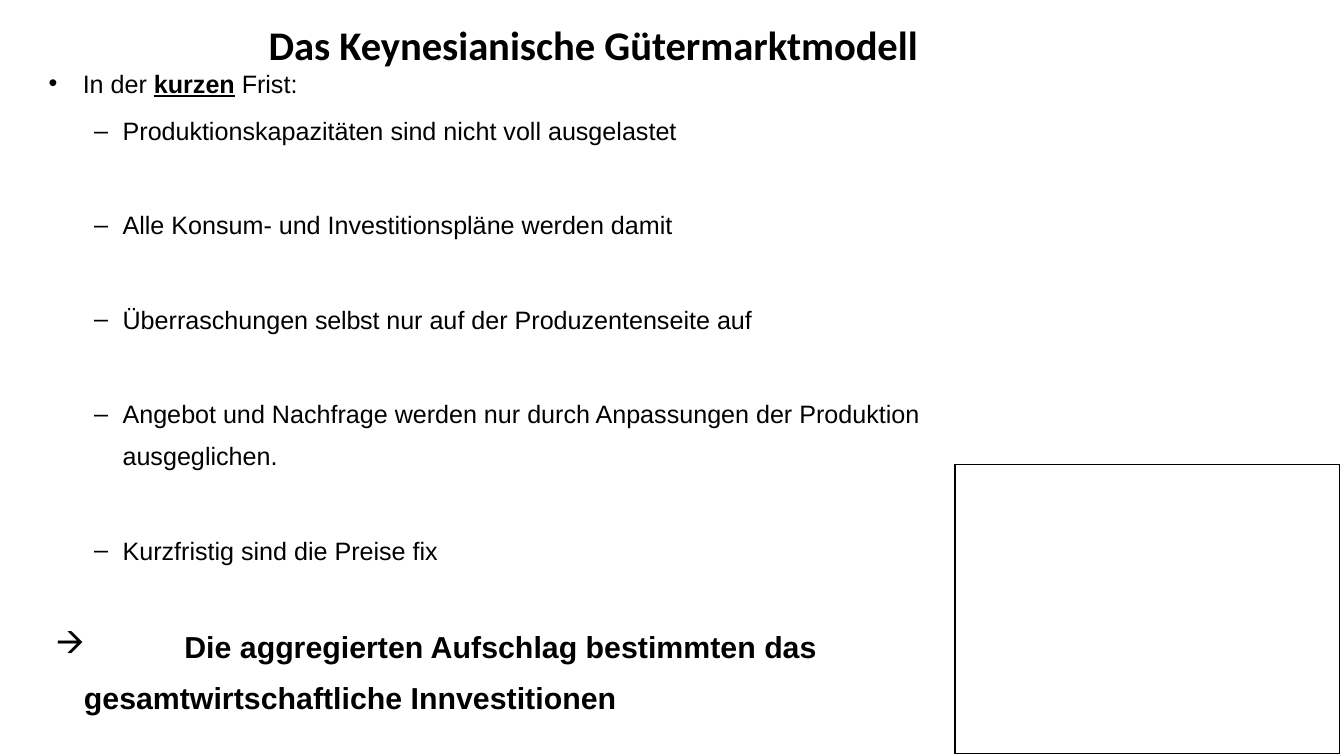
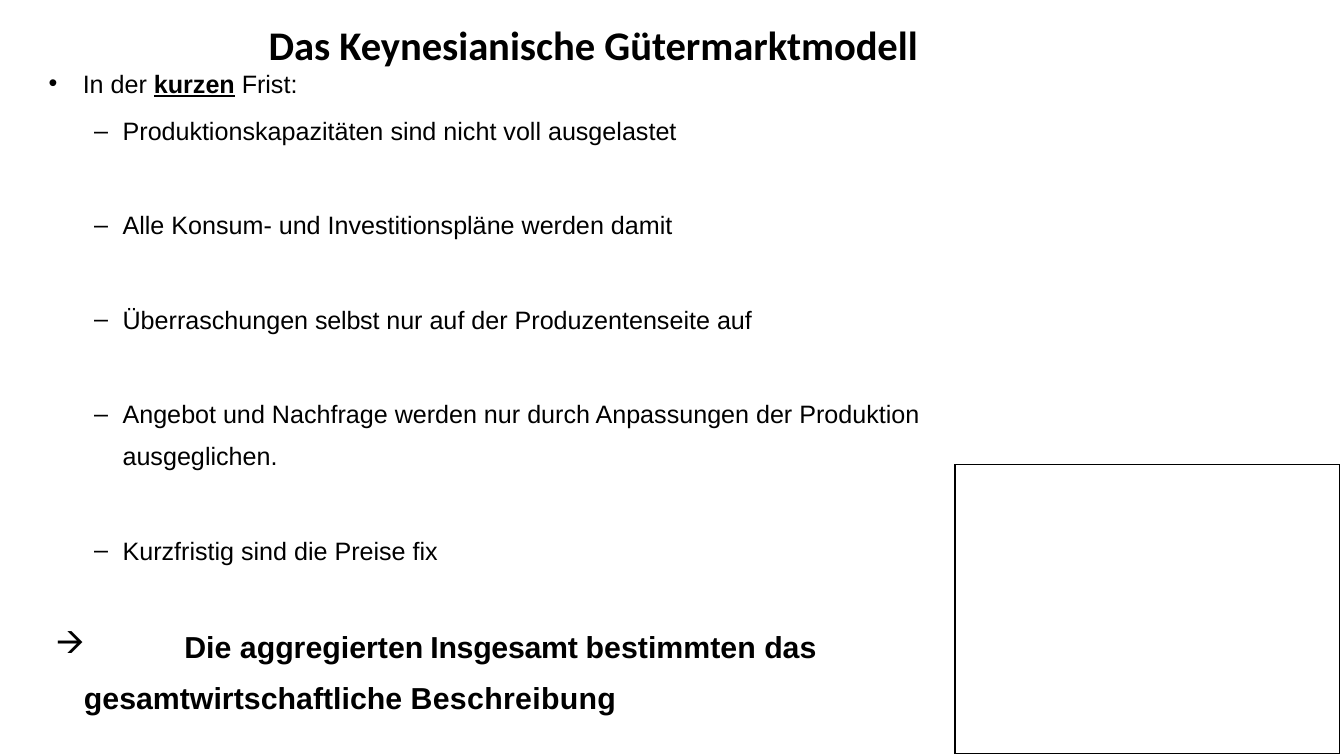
Aufschlag: Aufschlag -> Insgesamt
Innvestitionen: Innvestitionen -> Beschreibung
